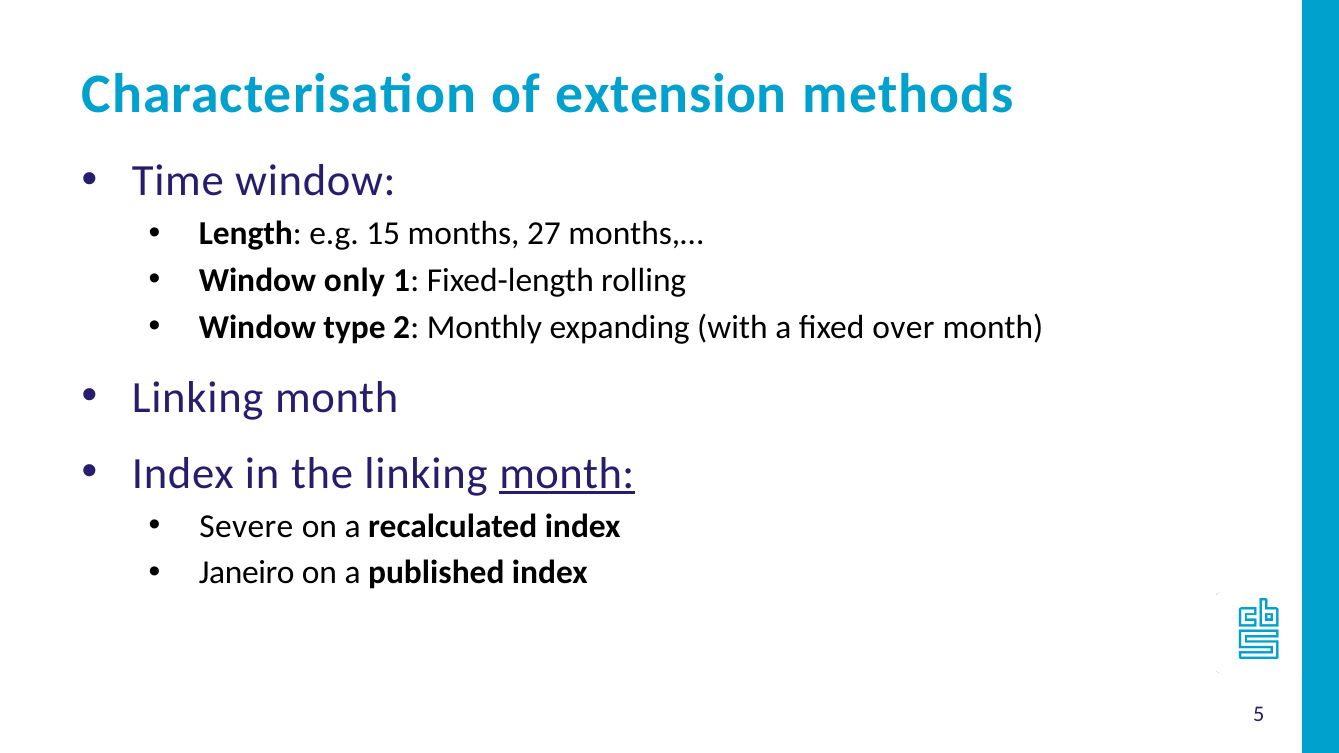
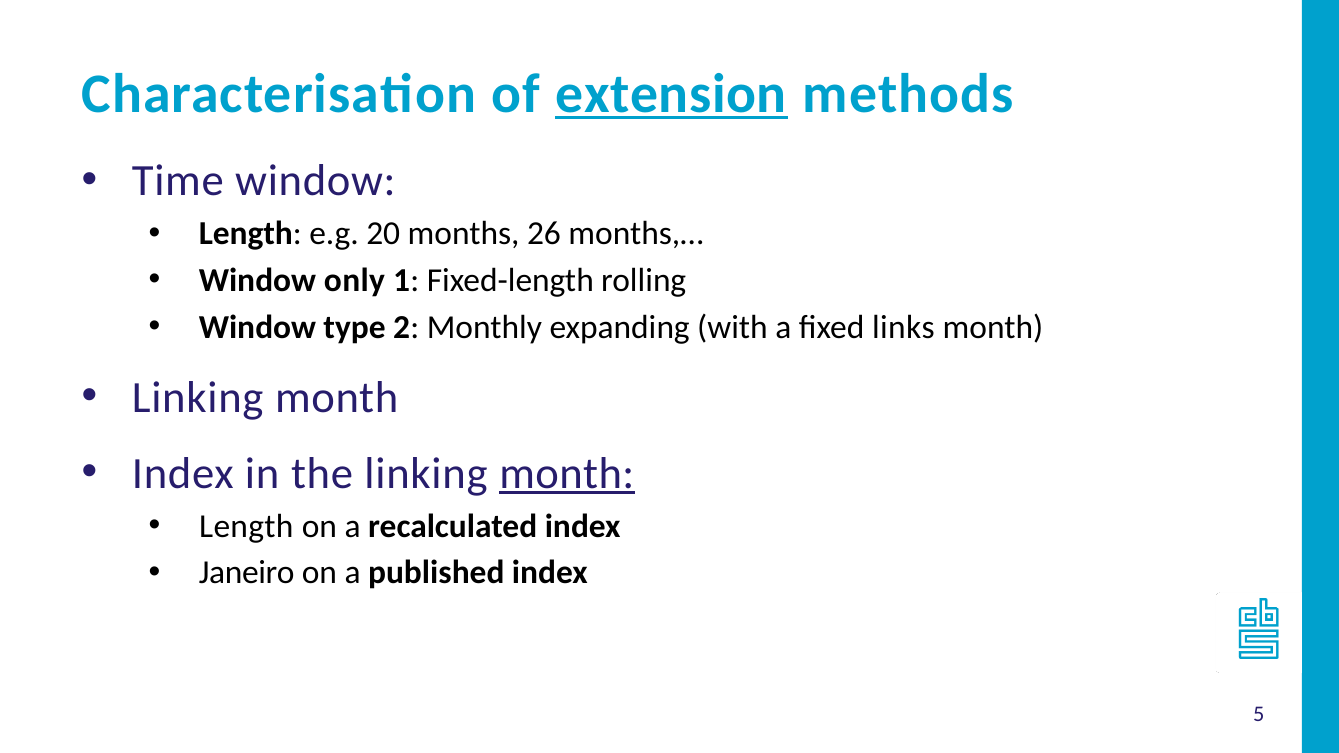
extension underline: none -> present
15: 15 -> 20
27: 27 -> 26
over: over -> links
Severe at (246, 526): Severe -> Length
